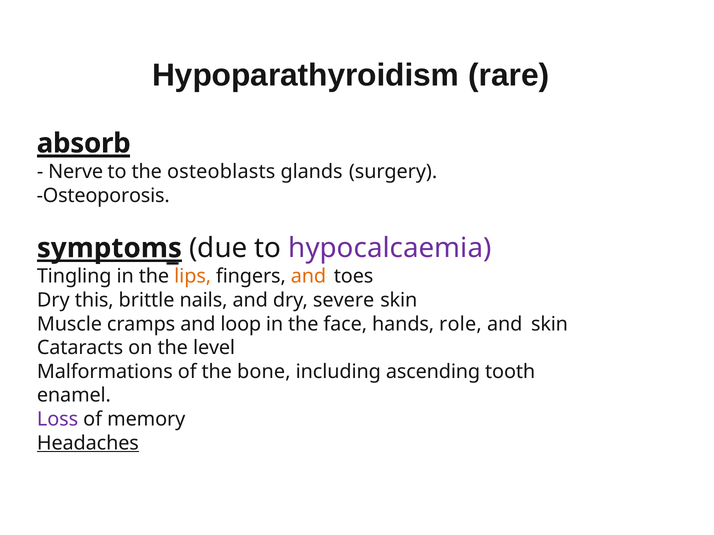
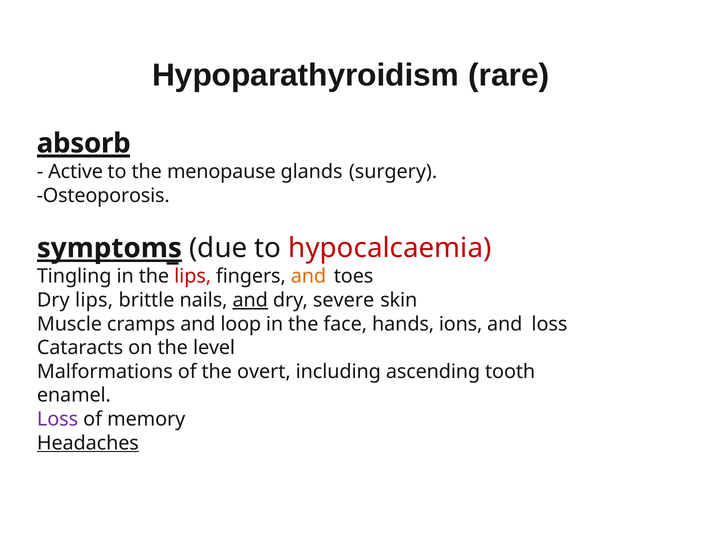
Nerve: Nerve -> Active
osteoblasts: osteoblasts -> menopause
hypocalcaemia colour: purple -> red
lips at (193, 277) colour: orange -> red
Dry this: this -> lips
and at (250, 300) underline: none -> present
role: role -> ions
and skin: skin -> loss
bone: bone -> overt
